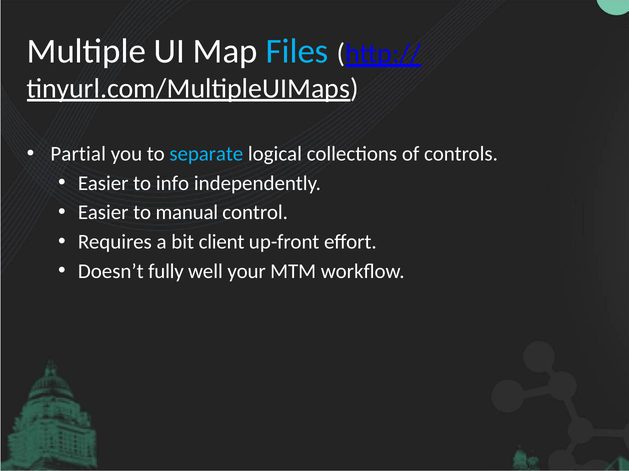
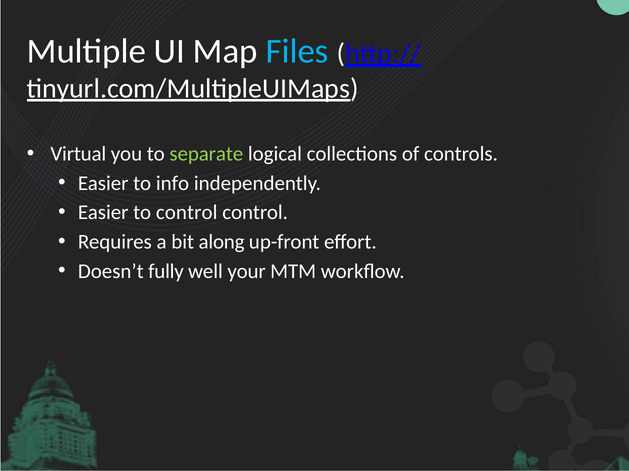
Partial: Partial -> Virtual
separate colour: light blue -> light green
to manual: manual -> control
client: client -> along
